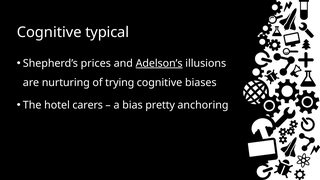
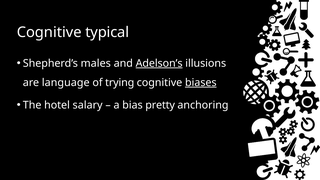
prices: prices -> males
nurturing: nurturing -> language
biases underline: none -> present
carers: carers -> salary
